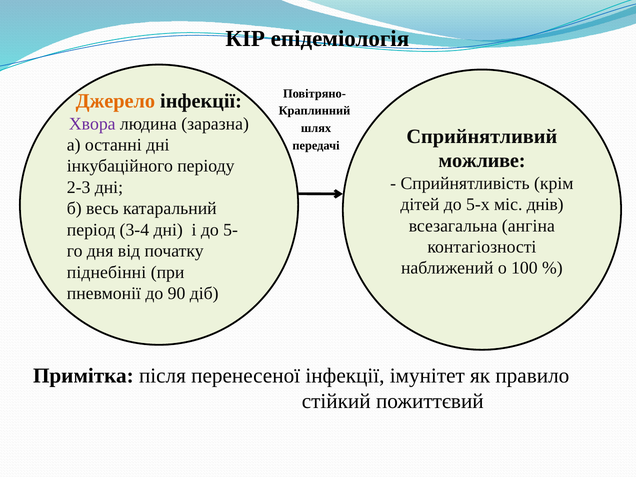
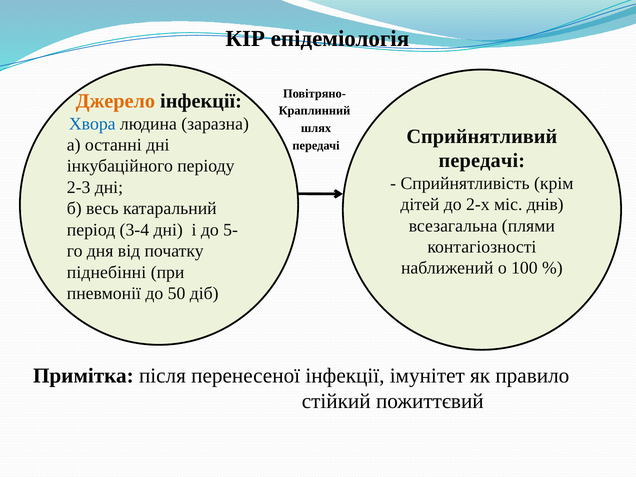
Хвора colour: purple -> blue
можливе at (482, 161): можливе -> передачі
5-х: 5-х -> 2-х
ангіна: ангіна -> плями
90: 90 -> 50
